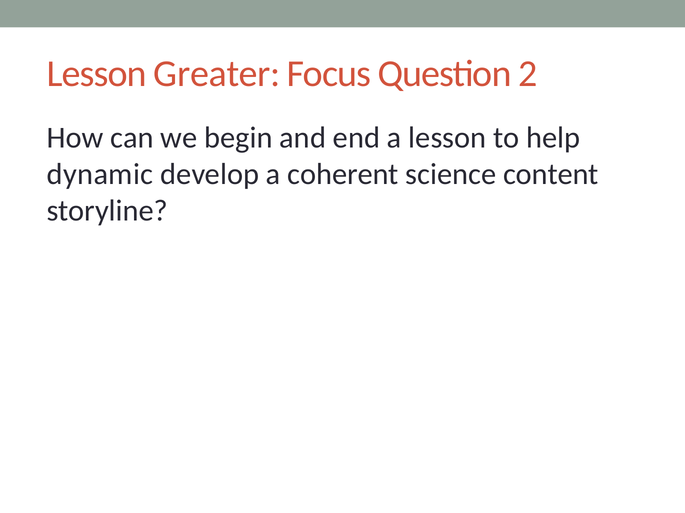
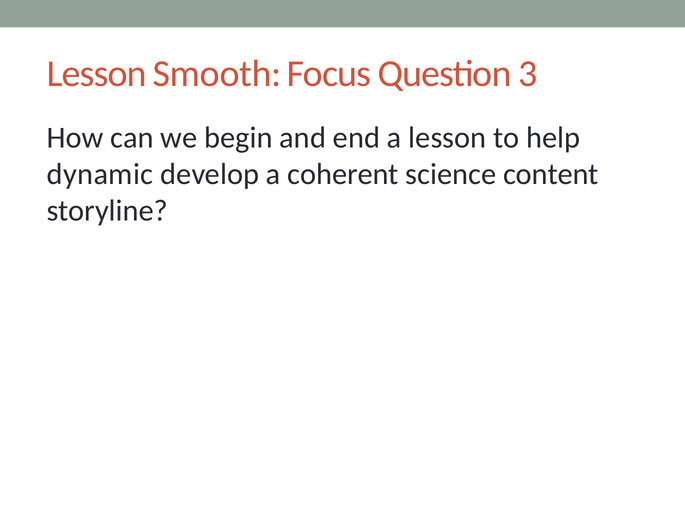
Greater: Greater -> Smooth
2: 2 -> 3
